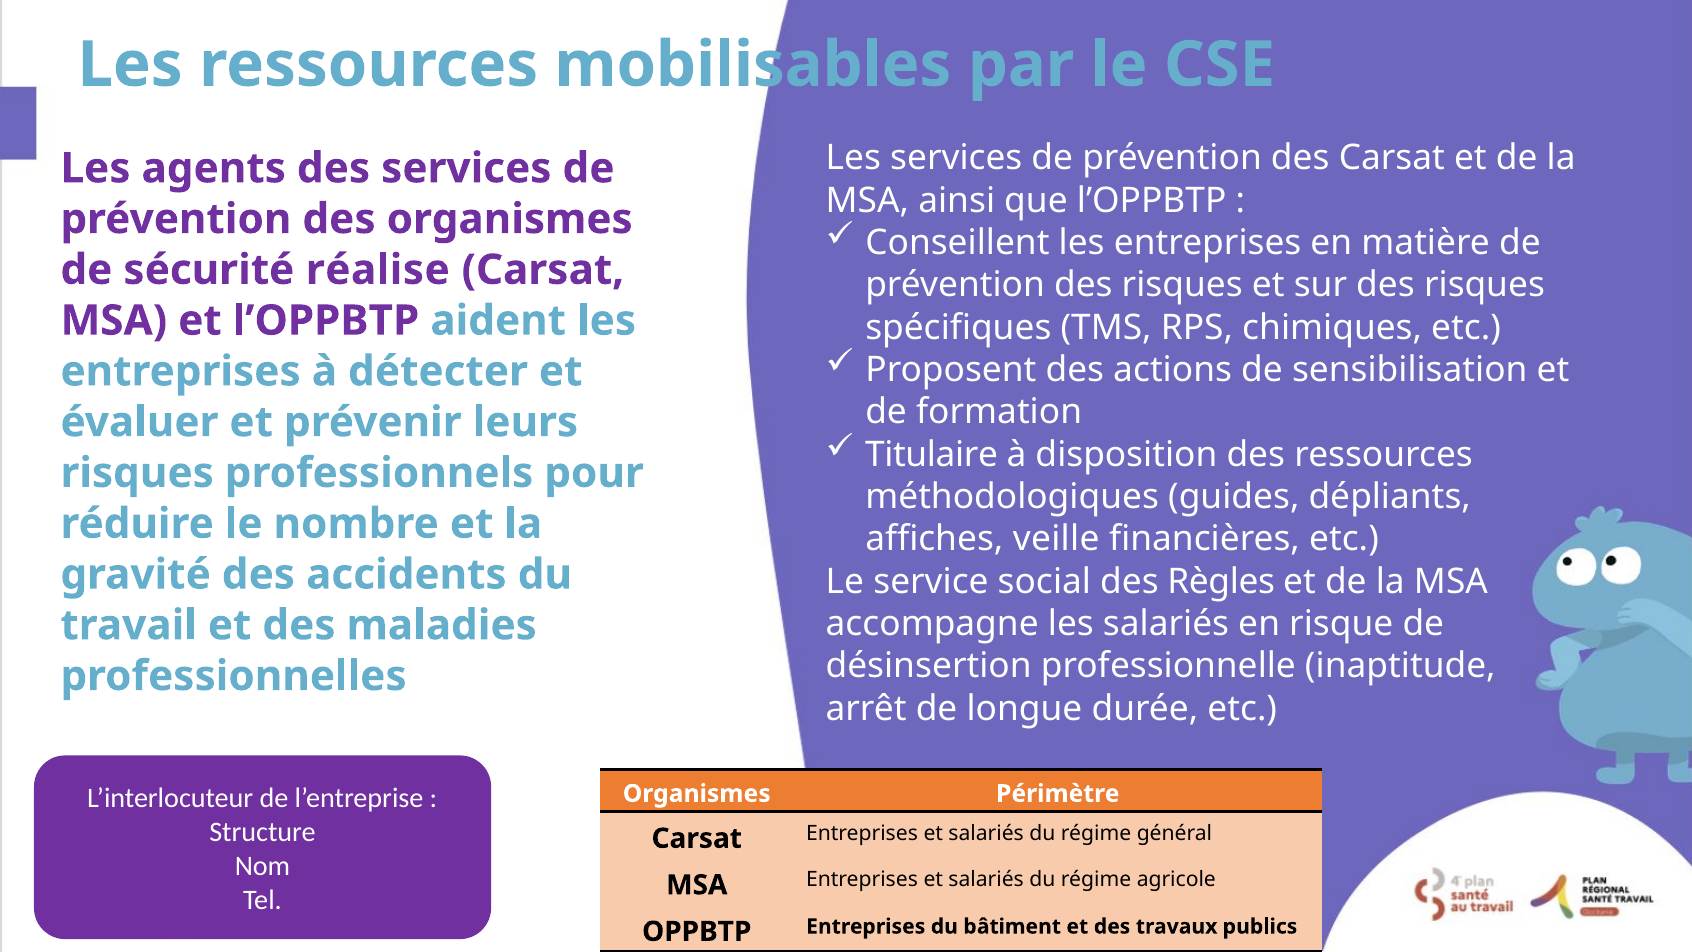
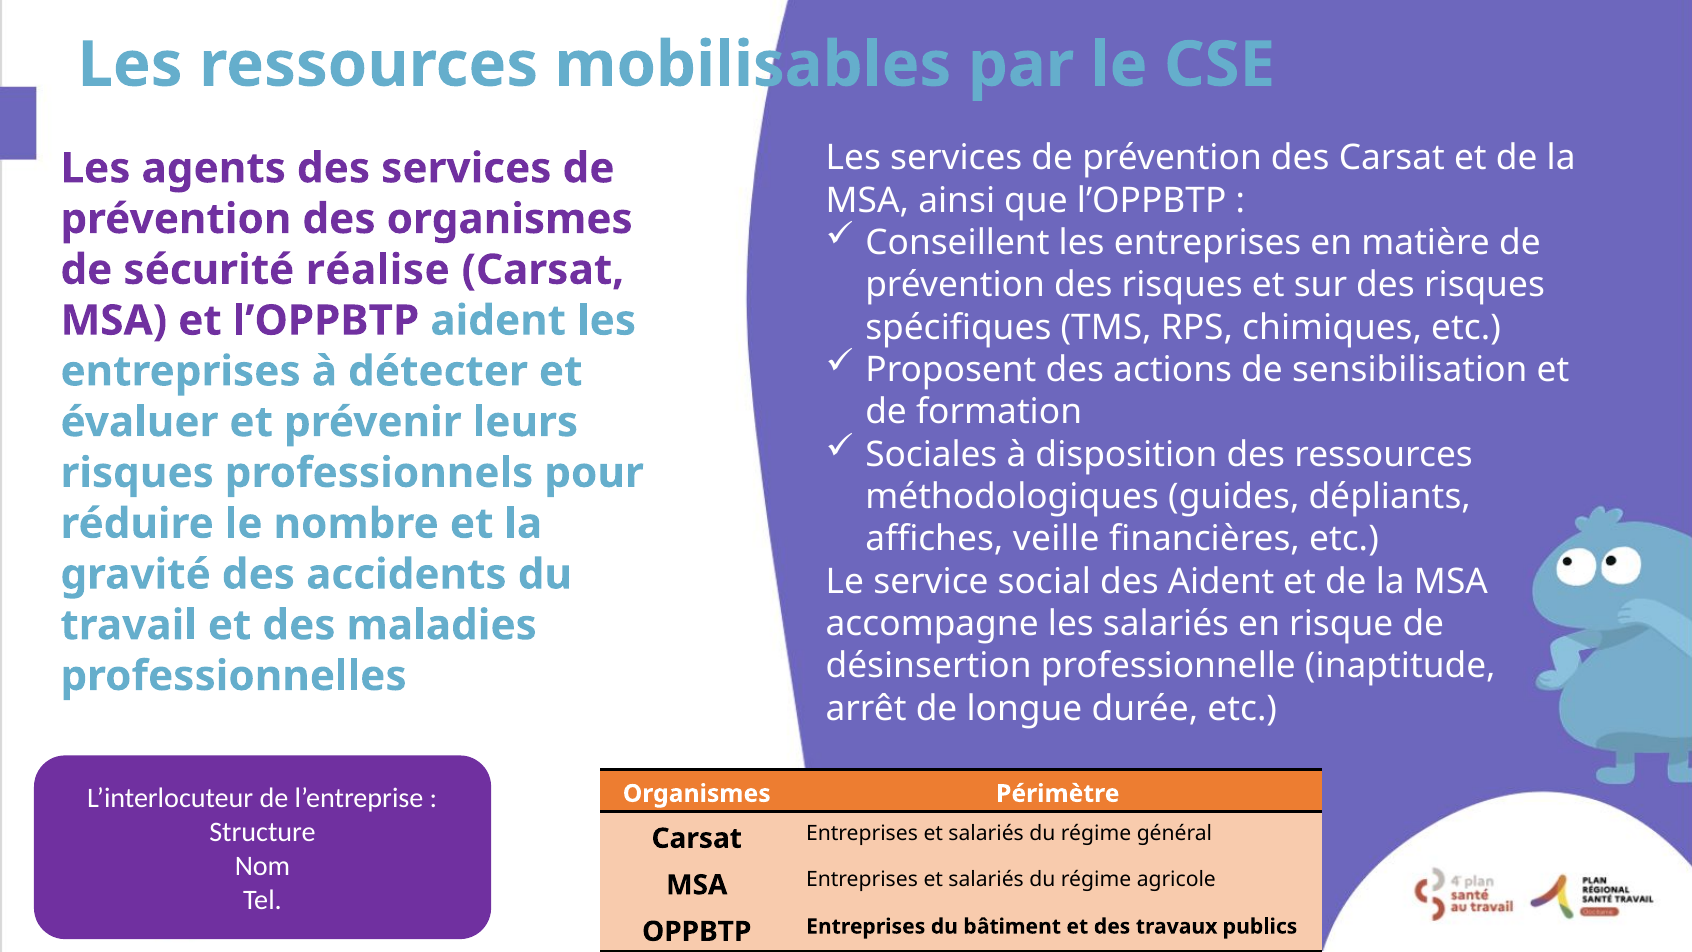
Titulaire: Titulaire -> Sociales
des Règles: Règles -> Aident
